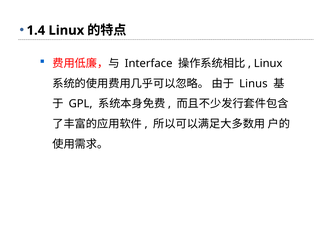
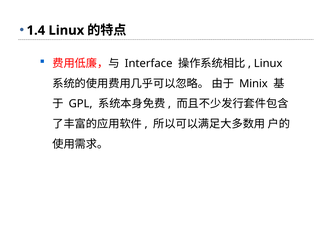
Linus: Linus -> Minix
